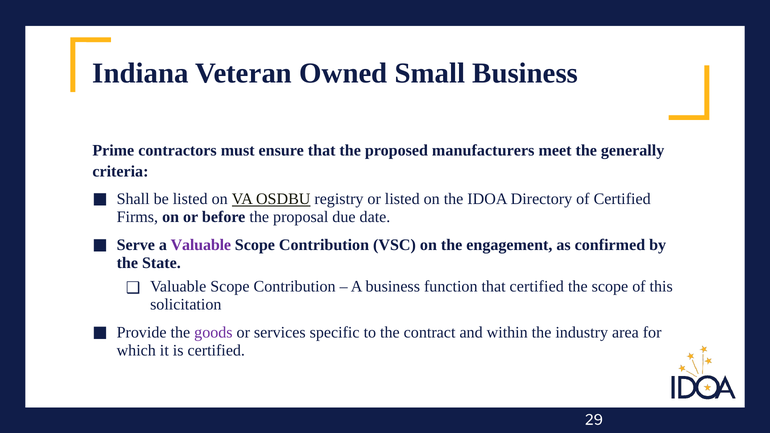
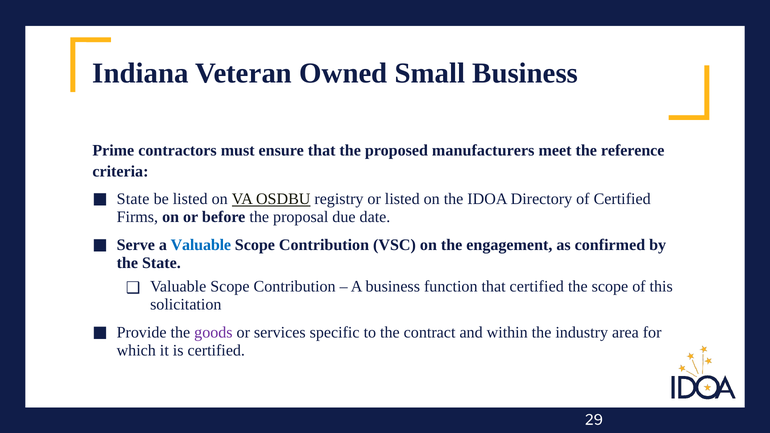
generally: generally -> reference
Shall at (133, 199): Shall -> State
Valuable at (201, 245) colour: purple -> blue
